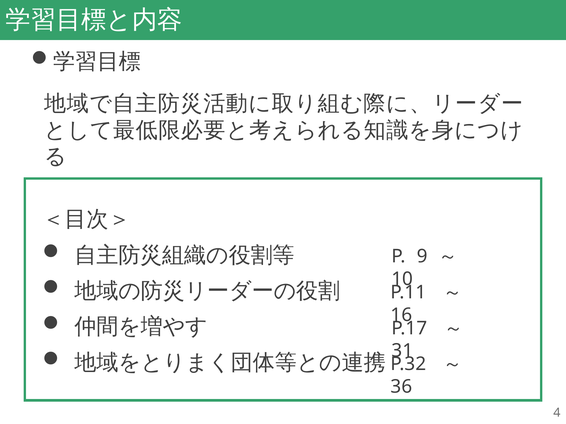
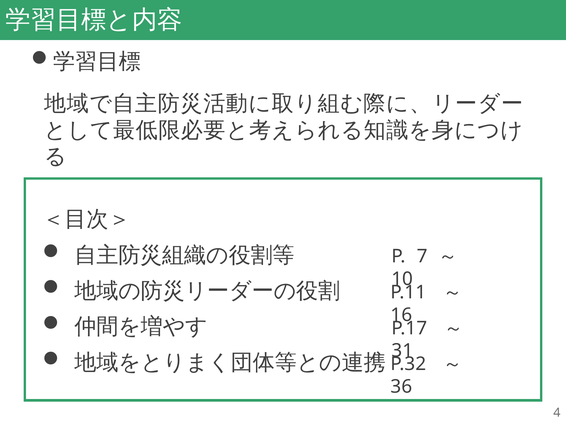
9: 9 -> 7
